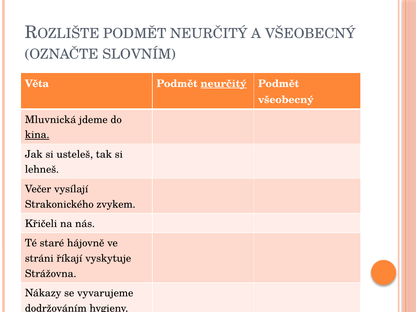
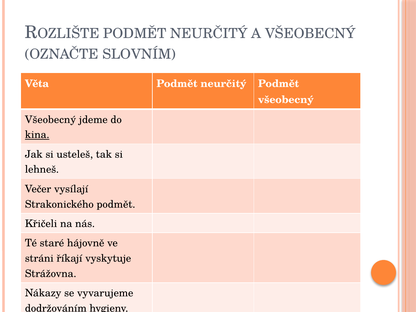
neurčitý at (224, 84) underline: present -> none
Mluvnická at (51, 120): Mluvnická -> Všeobecný
Strakonického zvykem: zvykem -> podmět
